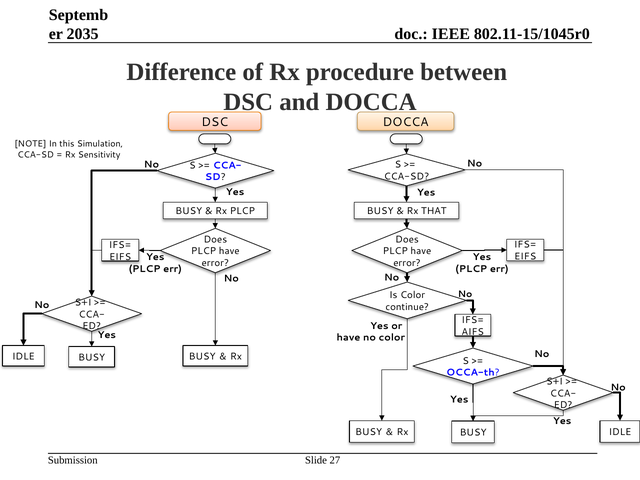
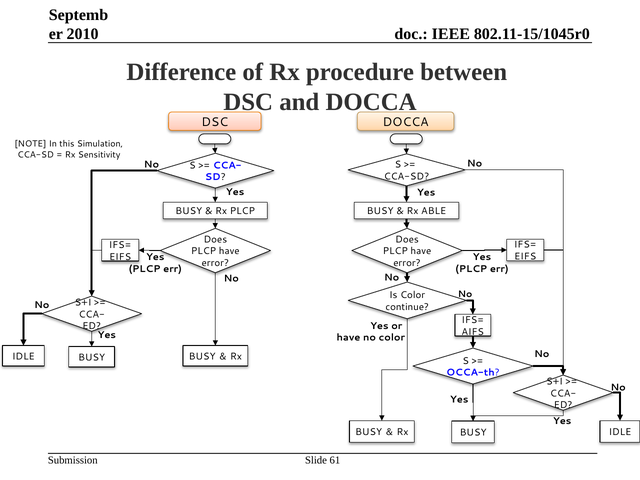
2035: 2035 -> 2010
THAT: THAT -> ABLE
27: 27 -> 61
